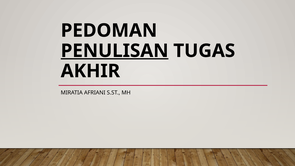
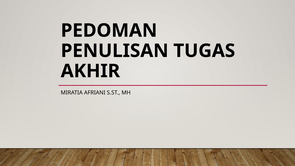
PENULISAN underline: present -> none
